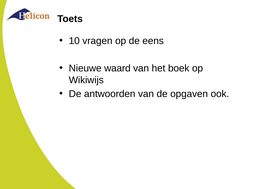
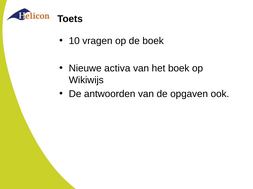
de eens: eens -> boek
waard: waard -> activa
